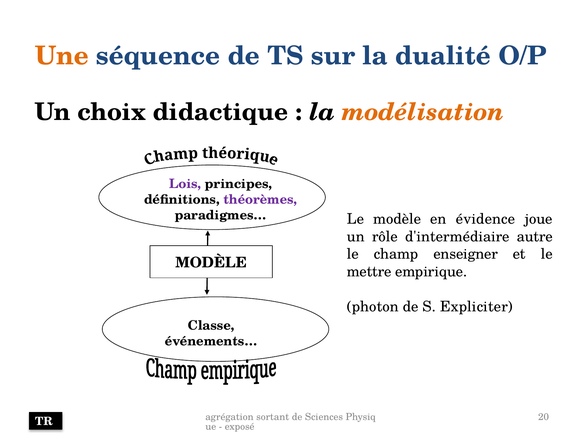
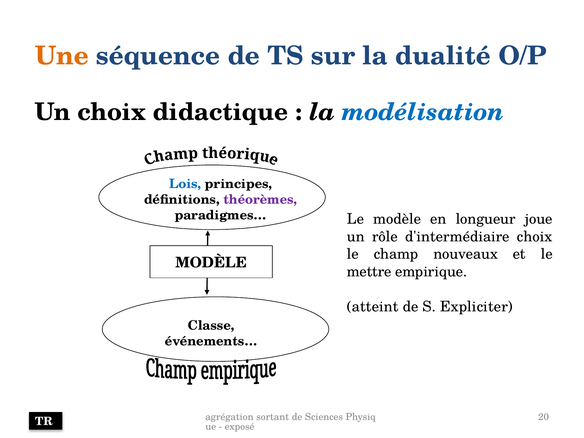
modélisation colour: orange -> blue
Lois colour: purple -> blue
évidence: évidence -> longueur
d'intermédiaire autre: autre -> choix
enseigner: enseigner -> nouveaux
photon: photon -> atteint
